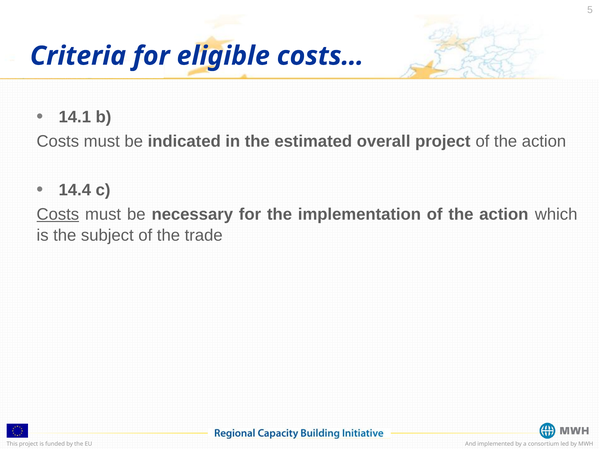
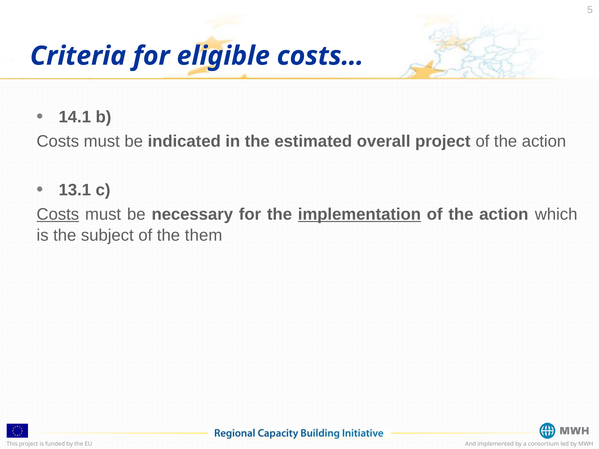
14.4: 14.4 -> 13.1
implementation underline: none -> present
trade: trade -> them
